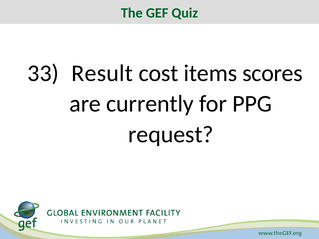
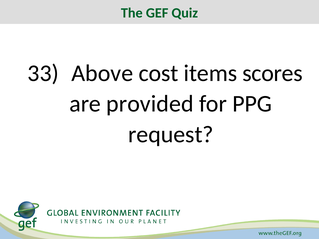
Result: Result -> Above
currently: currently -> provided
